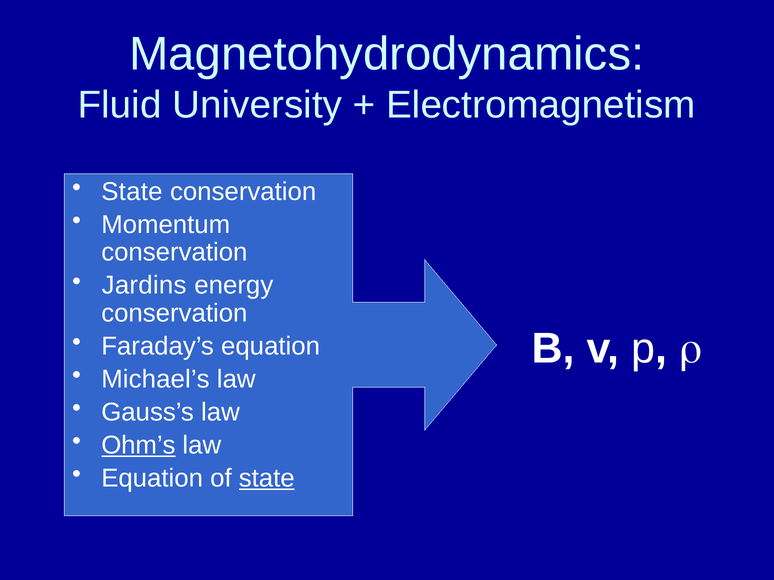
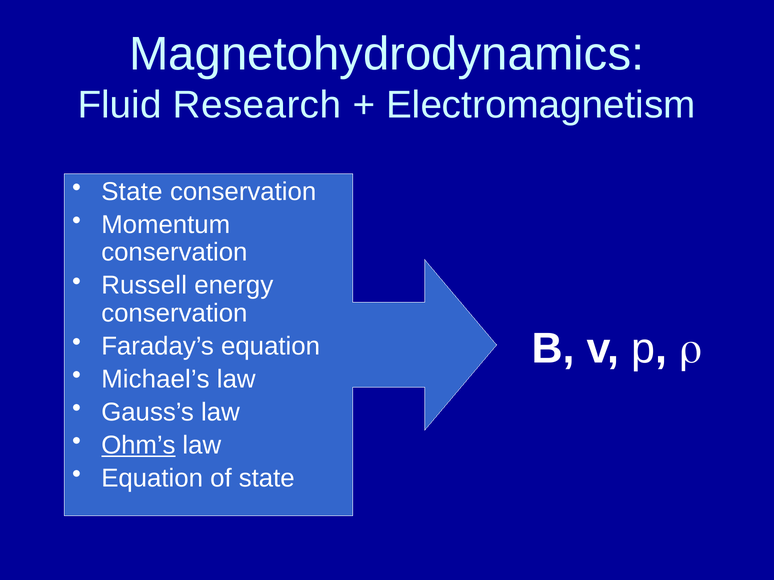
University: University -> Research
Jardins: Jardins -> Russell
state at (267, 478) underline: present -> none
